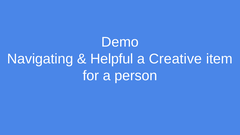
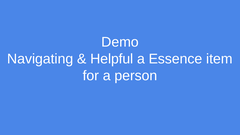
Creative: Creative -> Essence
